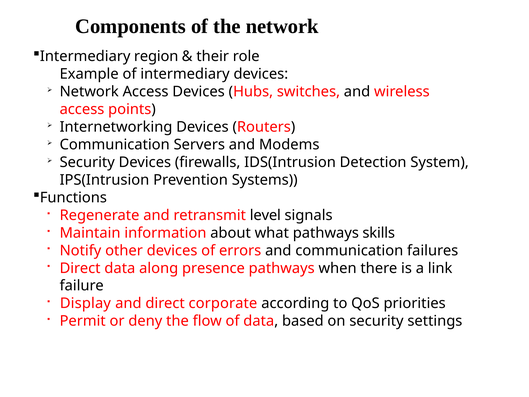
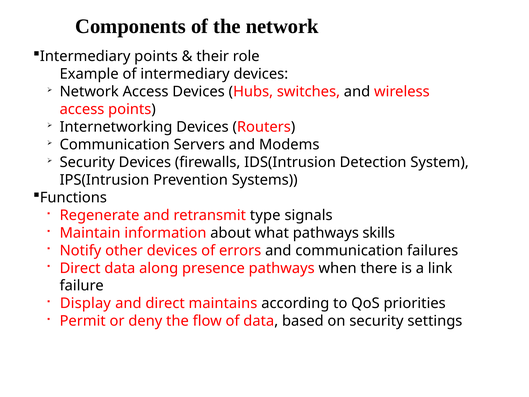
Intermediary region: region -> points
level: level -> type
corporate: corporate -> maintains
